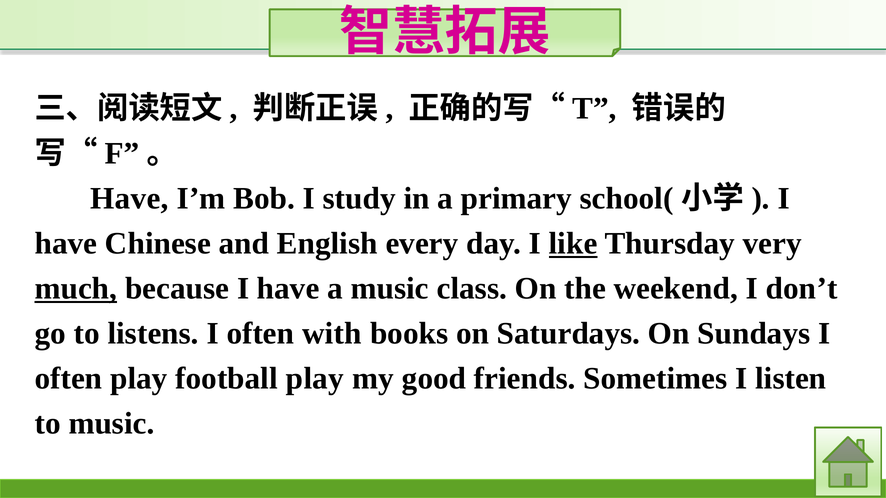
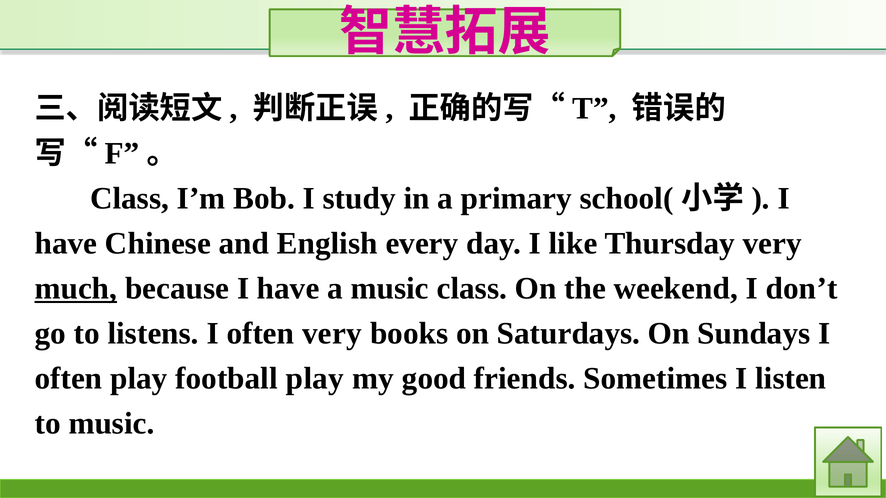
Have at (129, 199): Have -> Class
like underline: present -> none
often with: with -> very
